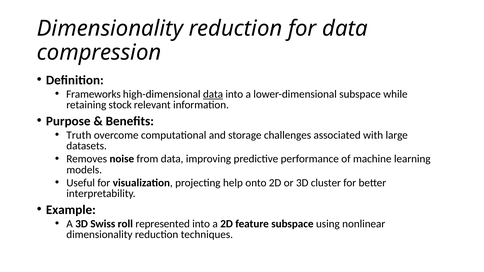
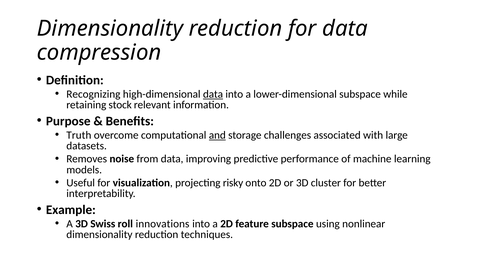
Frameworks: Frameworks -> Recognizing
and underline: none -> present
help: help -> risky
represented: represented -> innovations
